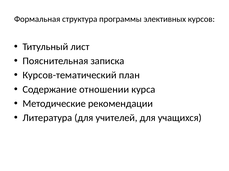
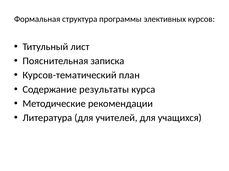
отношении: отношении -> результаты
